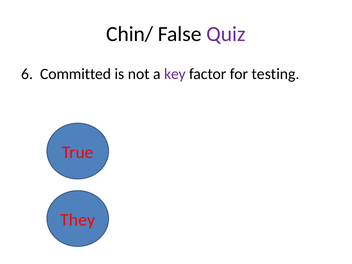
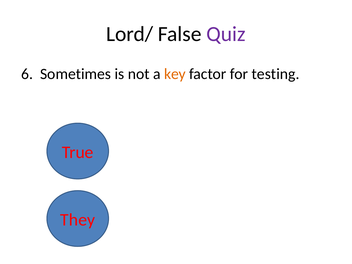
Chin/: Chin/ -> Lord/
Committed: Committed -> Sometimes
key colour: purple -> orange
